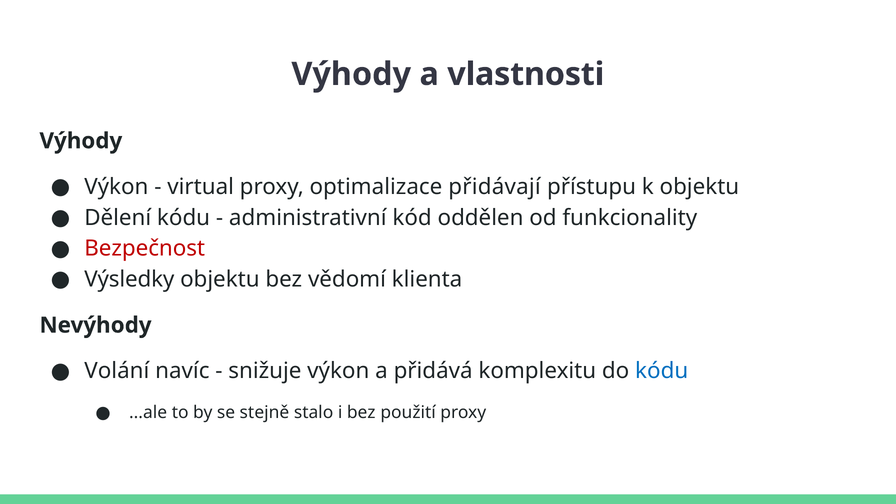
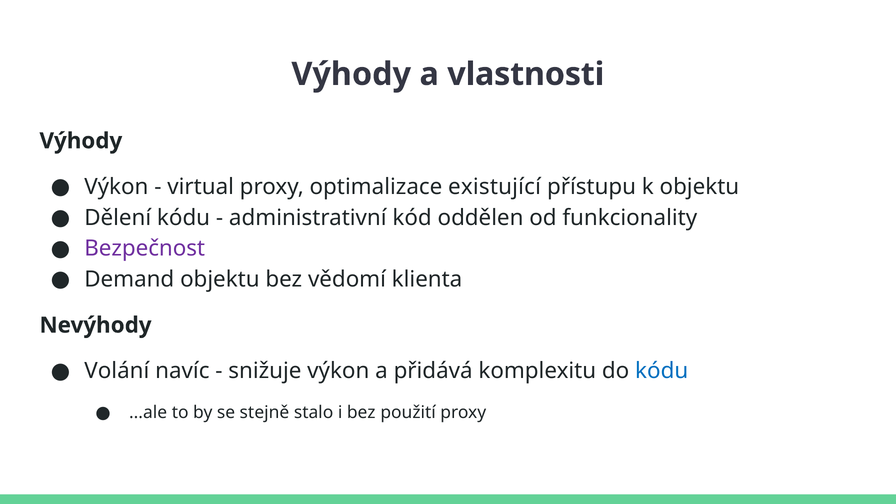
přidávají: přidávají -> existující
Bezpečnost colour: red -> purple
Výsledky: Výsledky -> Demand
